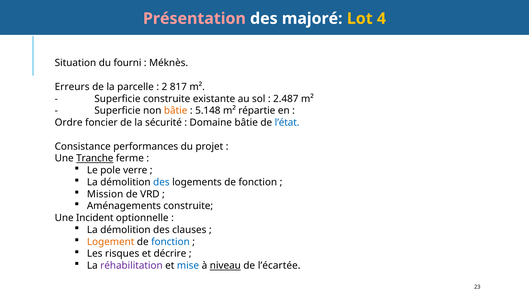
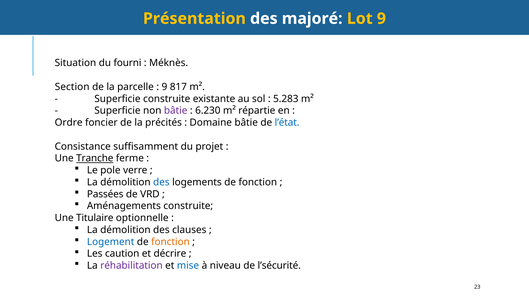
Présentation colour: pink -> yellow
Lot 4: 4 -> 9
Erreurs: Erreurs -> Section
2 at (164, 87): 2 -> 9
2.487: 2.487 -> 5.283
bâtie at (176, 110) colour: orange -> purple
5.148: 5.148 -> 6.230
sécurité: sécurité -> précités
performances: performances -> suffisamment
Mission: Mission -> Passées
Incident: Incident -> Titulaire
Logement colour: orange -> blue
fonction at (170, 241) colour: blue -> orange
risques: risques -> caution
niveau underline: present -> none
l’écartée: l’écartée -> l’sécurité
